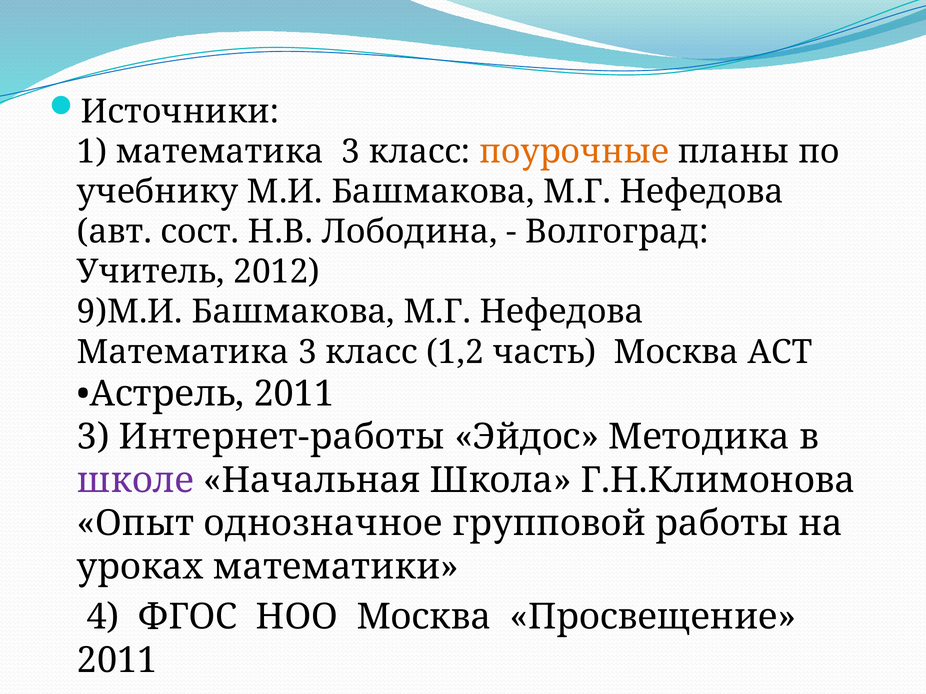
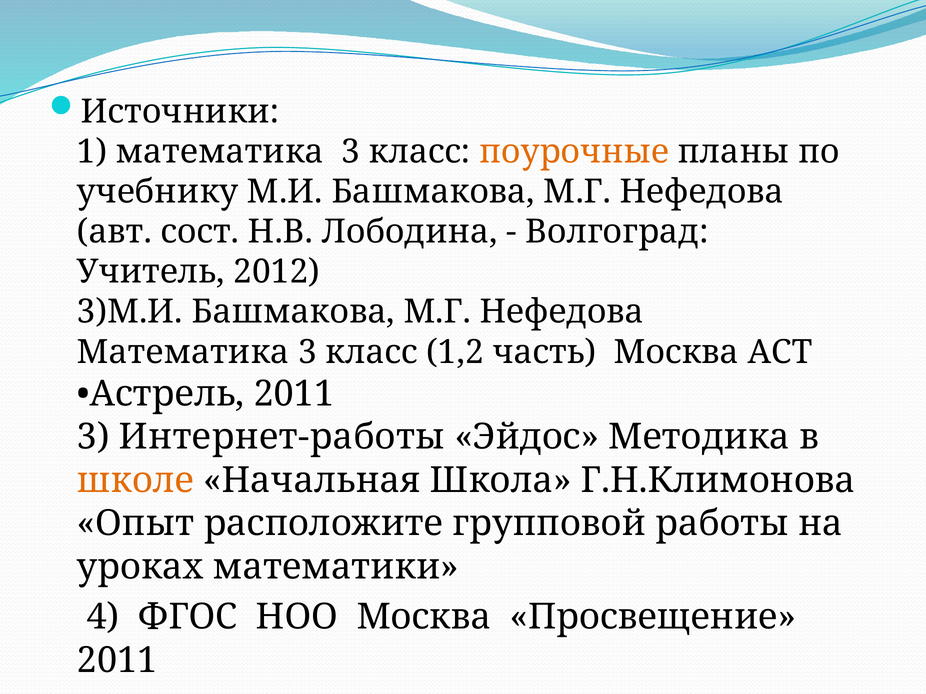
9)М.И: 9)М.И -> 3)М.И
школе colour: purple -> orange
однозначное: однозначное -> расположите
